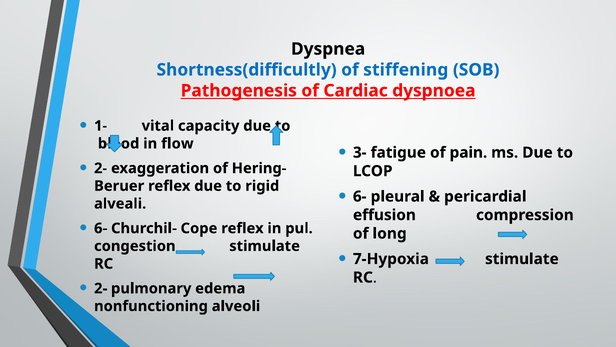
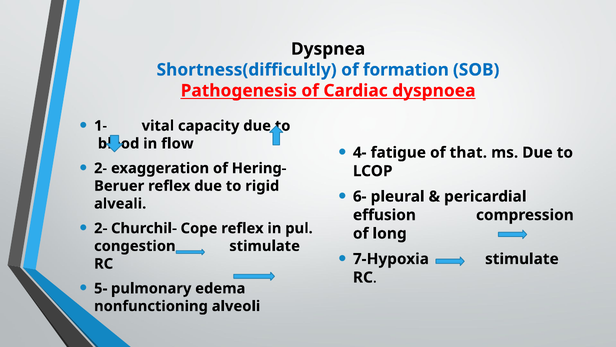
stiffening: stiffening -> formation
3-: 3- -> 4-
pain: pain -> that
6- at (101, 228): 6- -> 2-
2- at (101, 288): 2- -> 5-
